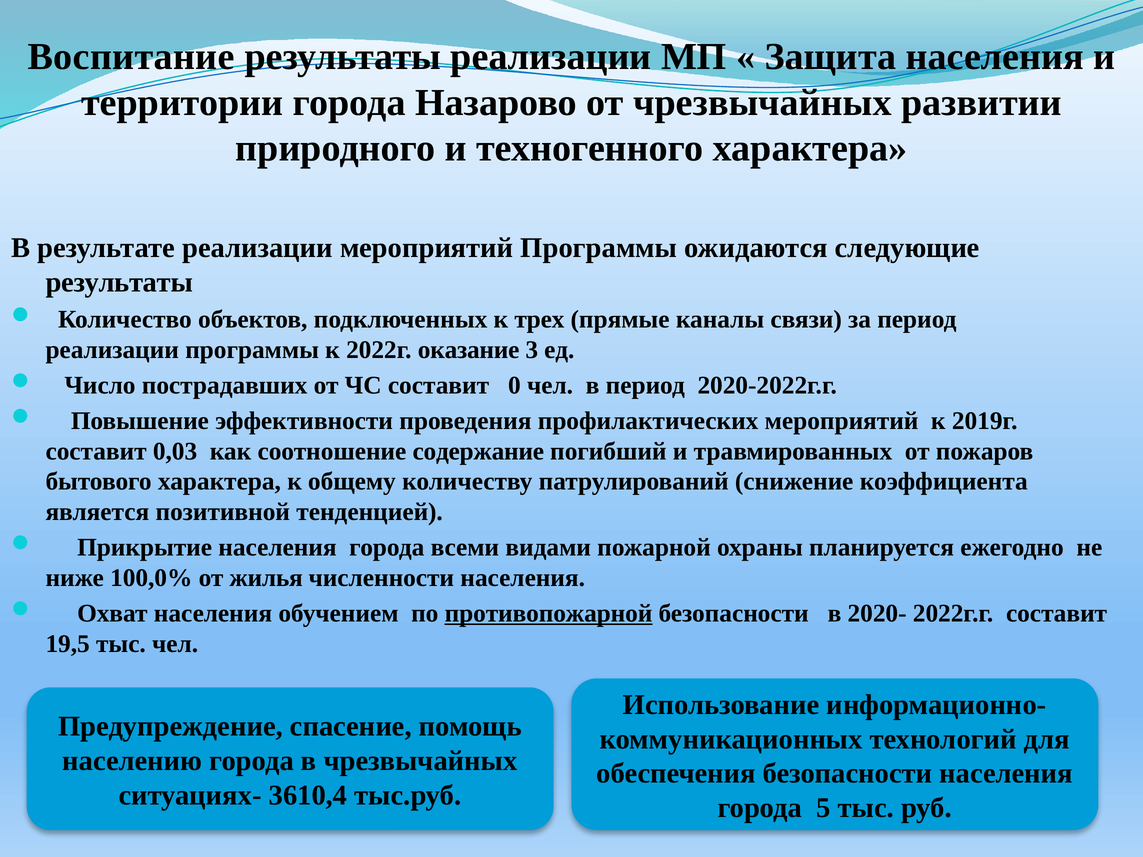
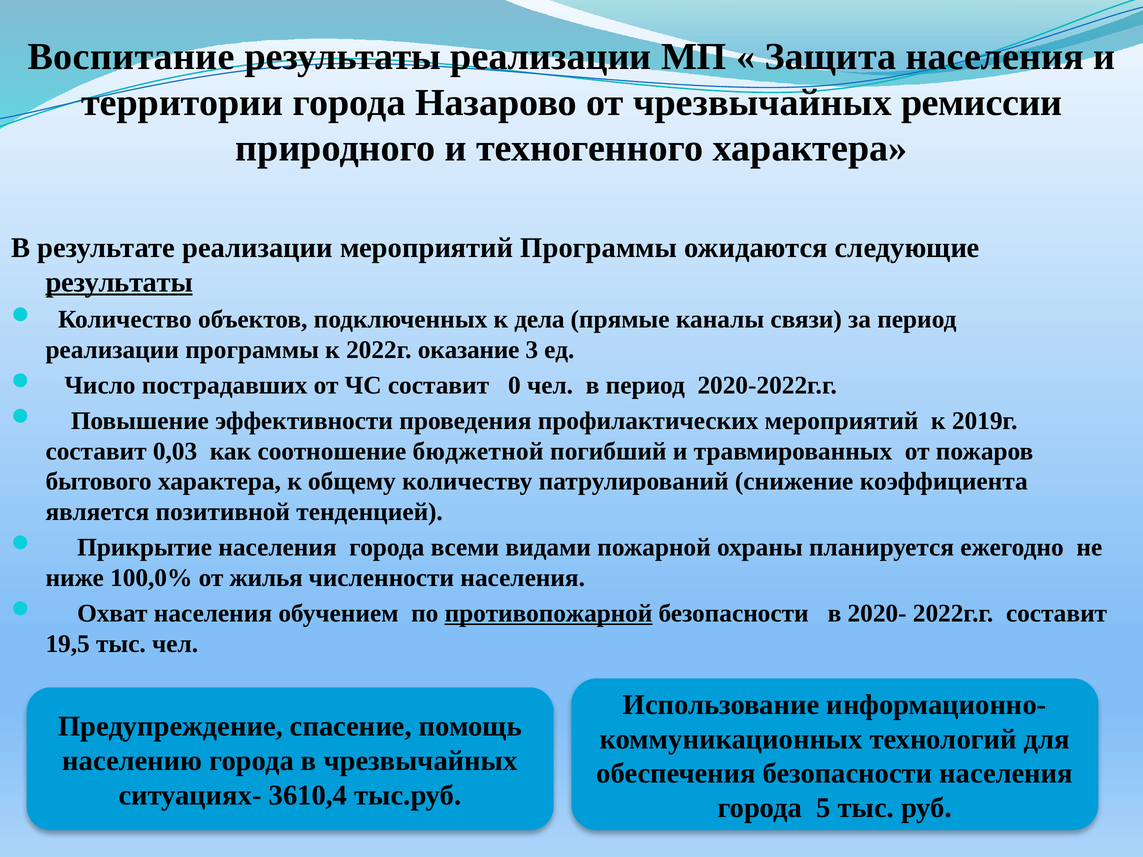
развитии: развитии -> ремиссии
результаты at (119, 282) underline: none -> present
трех: трех -> дела
содержание: содержание -> бюджетной
